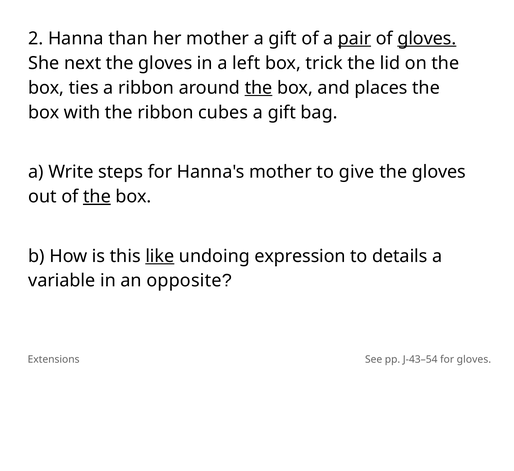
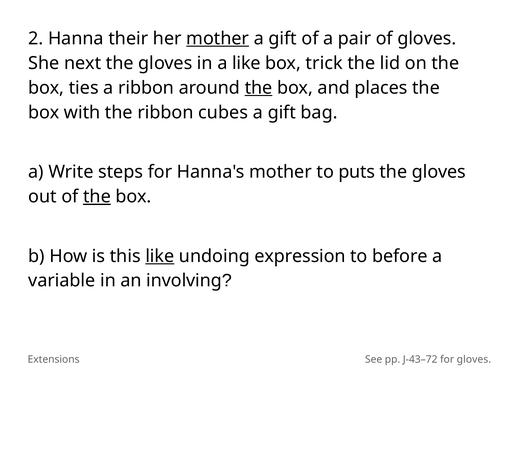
than: than -> their
mother at (218, 39) underline: none -> present
pair underline: present -> none
gloves at (427, 39) underline: present -> none
a left: left -> like
give: give -> puts
details: details -> before
opposite: opposite -> involving
J-43–54: J-43–54 -> J-43–72
